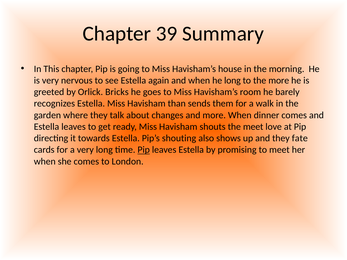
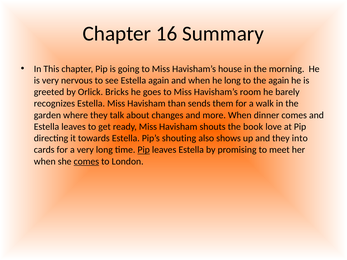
39: 39 -> 16
the more: more -> again
the meet: meet -> book
fate: fate -> into
comes at (86, 161) underline: none -> present
